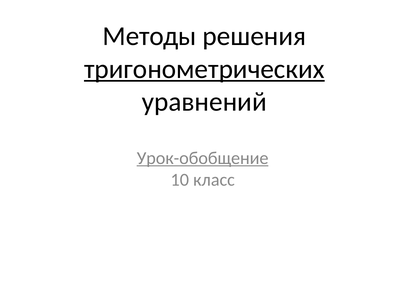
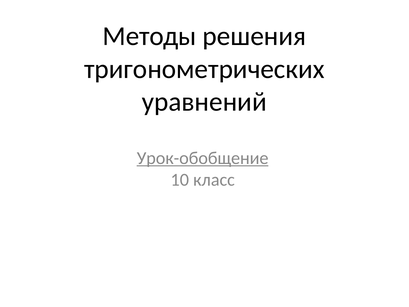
тригонометрических underline: present -> none
